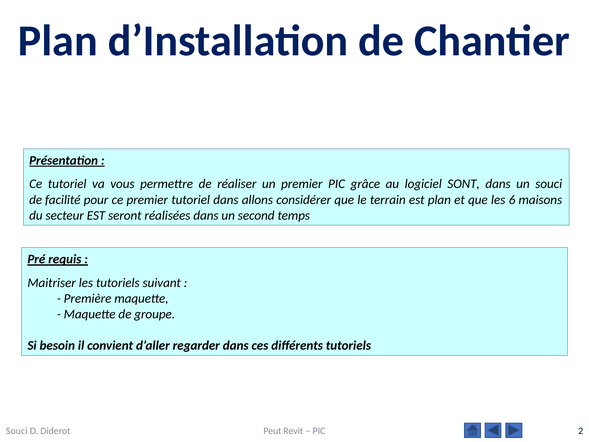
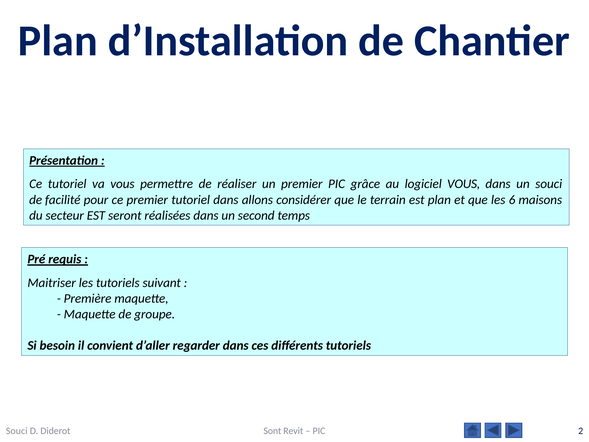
logiciel SONT: SONT -> VOUS
Peut: Peut -> Sont
